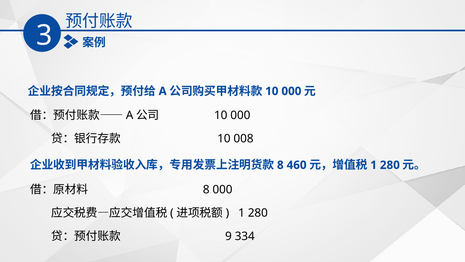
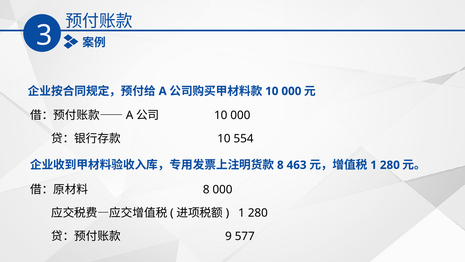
008: 008 -> 554
460: 460 -> 463
334: 334 -> 577
